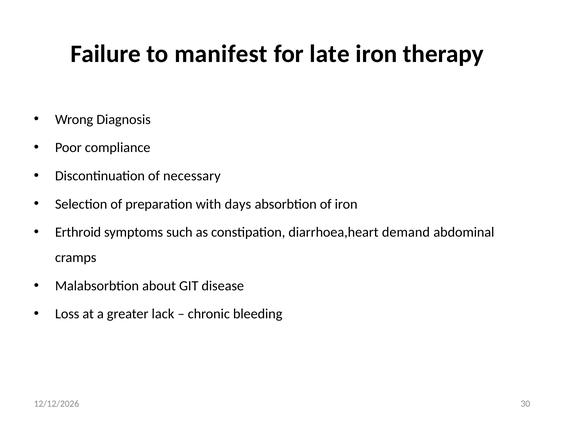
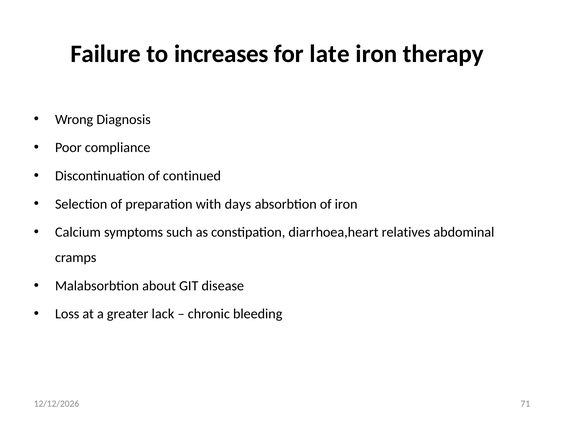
manifest: manifest -> increases
necessary: necessary -> continued
Erthroid: Erthroid -> Calcium
demand: demand -> relatives
30: 30 -> 71
